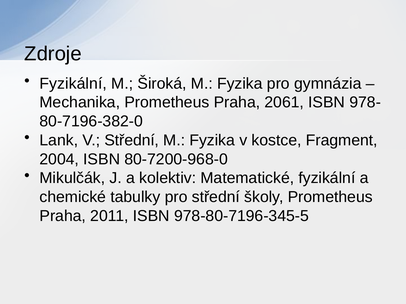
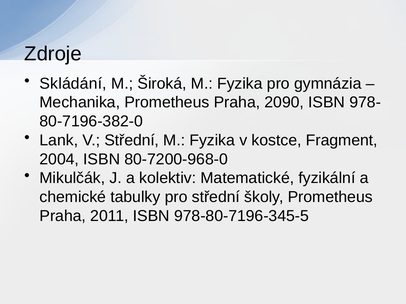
Fyzikální at (73, 84): Fyzikální -> Skládání
2061: 2061 -> 2090
